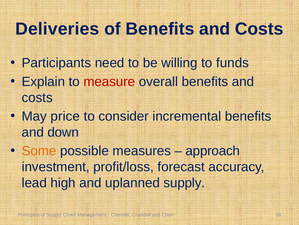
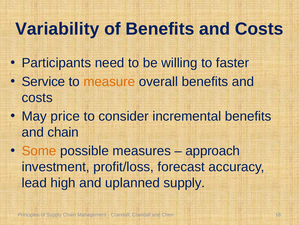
Deliveries: Deliveries -> Variability
funds: funds -> faster
Explain: Explain -> Service
measure colour: red -> orange
and down: down -> chain
